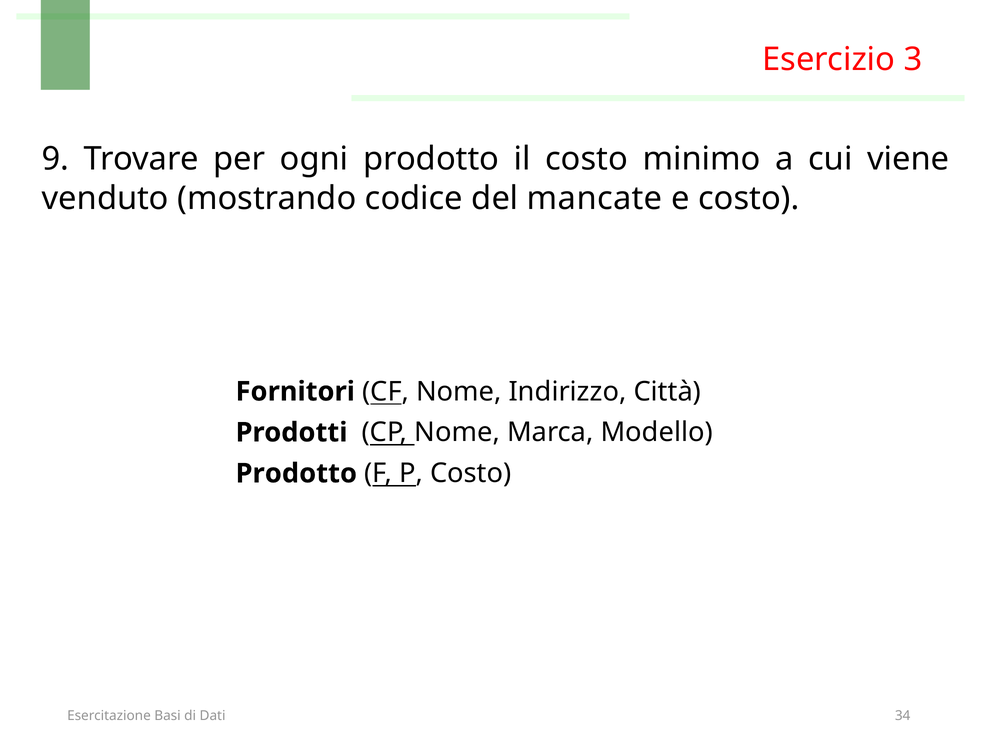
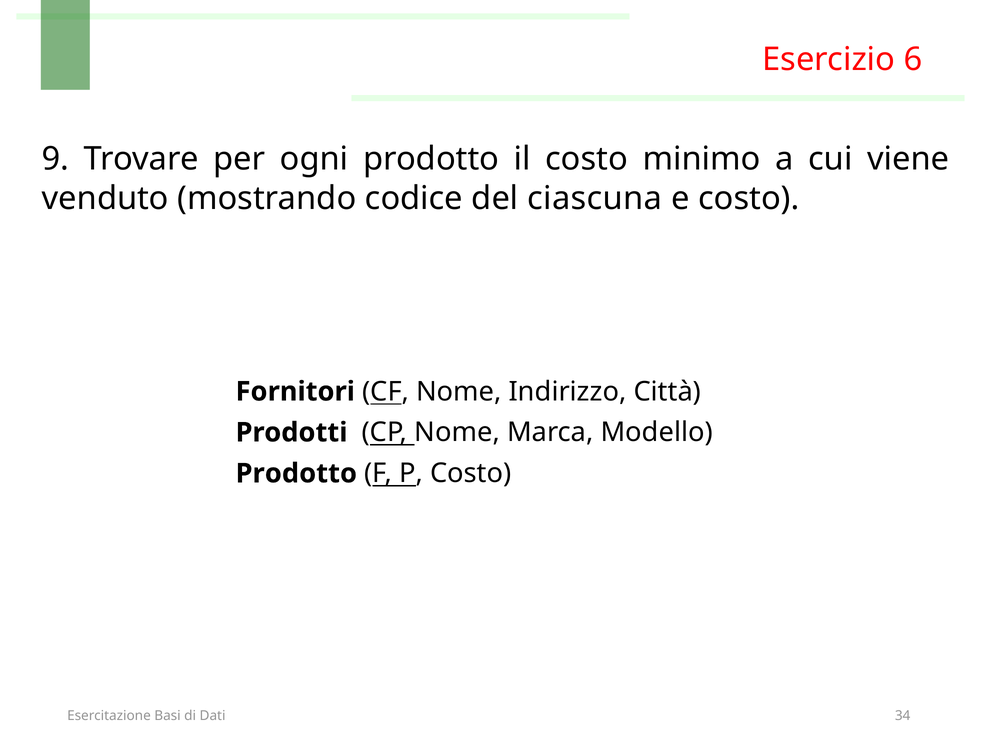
3: 3 -> 6
mancate: mancate -> ciascuna
